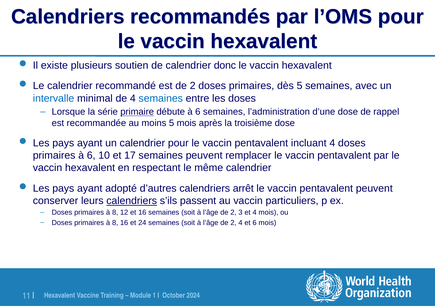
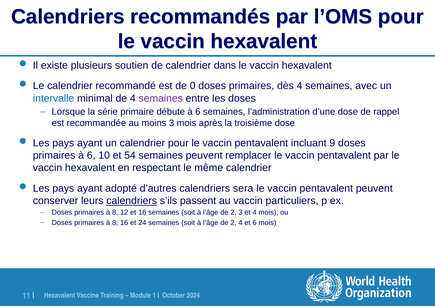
donc: donc -> dans
est de 2: 2 -> 0
dès 5: 5 -> 4
semaines at (161, 98) colour: blue -> purple
primaire underline: present -> none
moins 5: 5 -> 3
incluant 4: 4 -> 9
17: 17 -> 54
arrêt: arrêt -> sera
